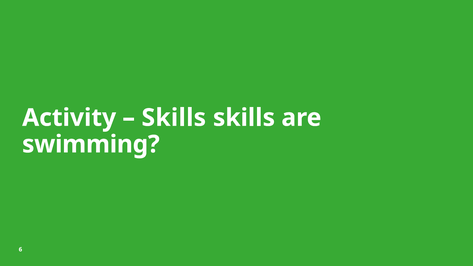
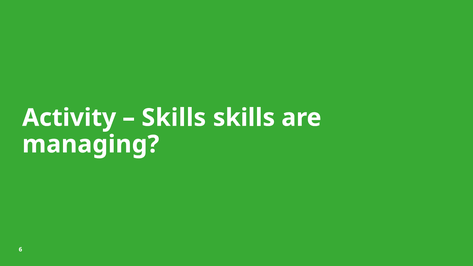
swimming: swimming -> managing
